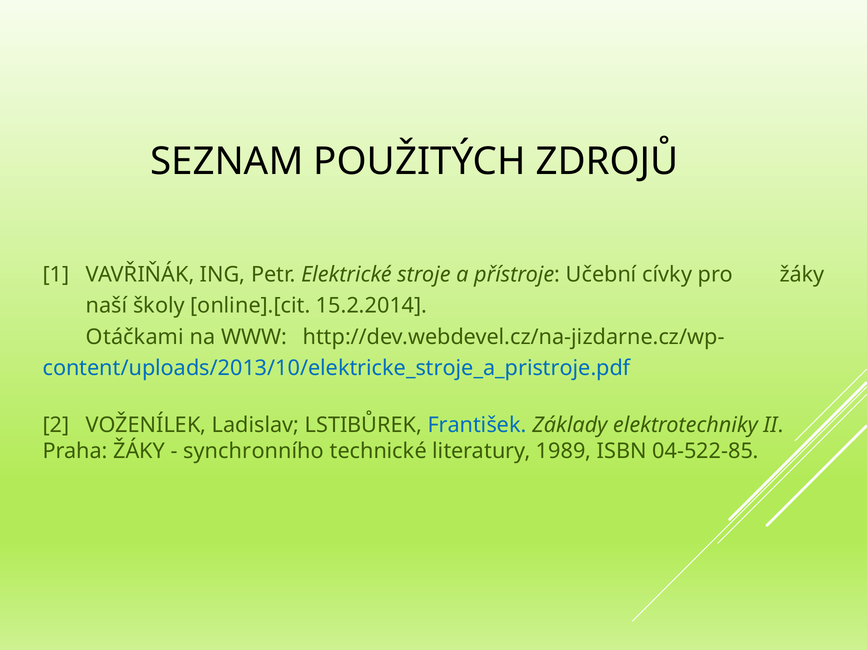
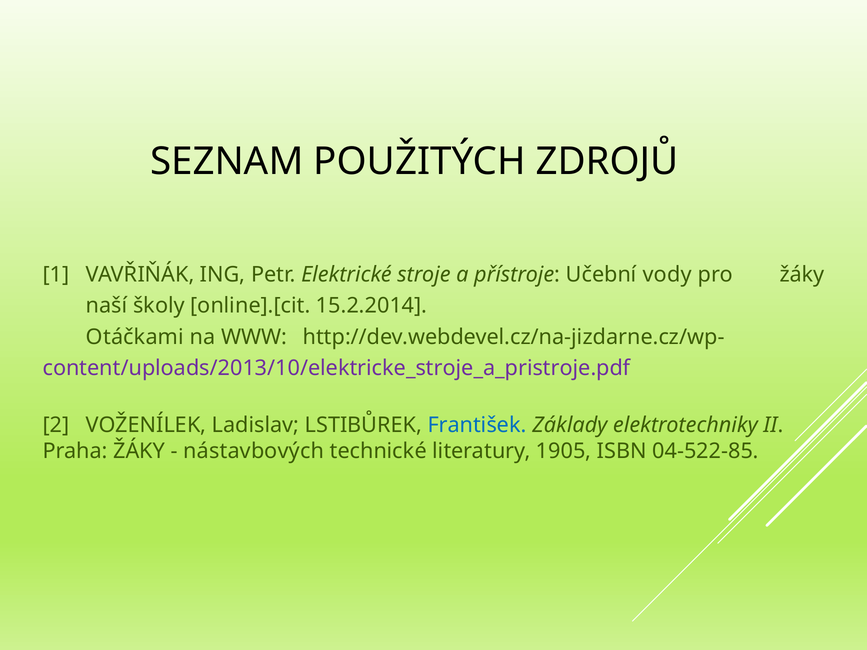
cívky: cívky -> vody
content/uploads/2013/10/elektricke_stroje_a_pristroje.pdf colour: blue -> purple
synchronního: synchronního -> nástavbových
1989: 1989 -> 1905
